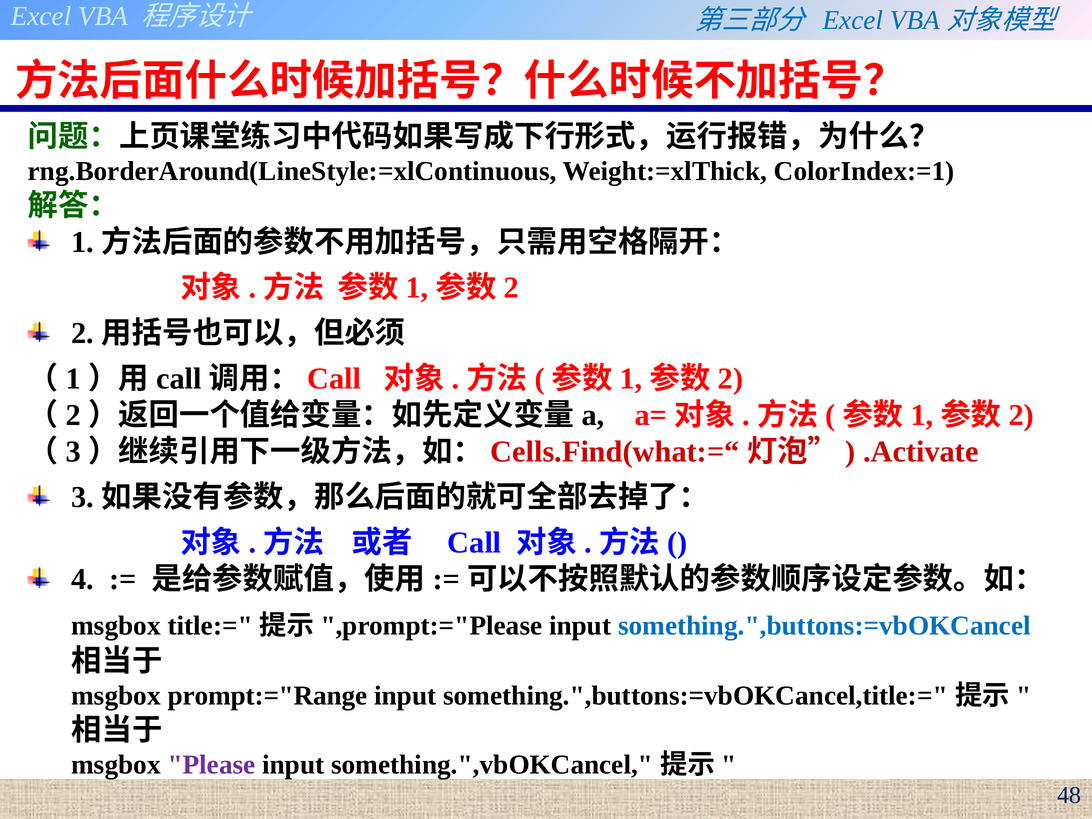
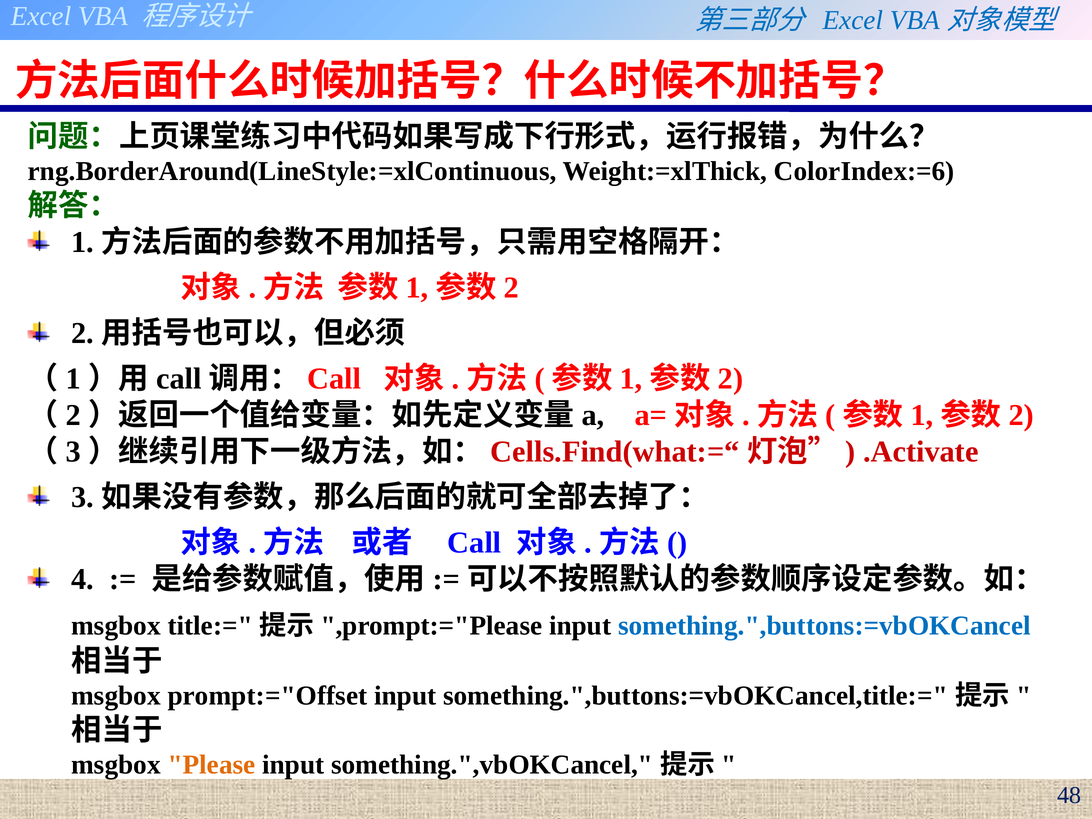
ColorIndex:=1: ColorIndex:=1 -> ColorIndex:=6
prompt:="Range: prompt:="Range -> prompt:="Offset
Please colour: purple -> orange
